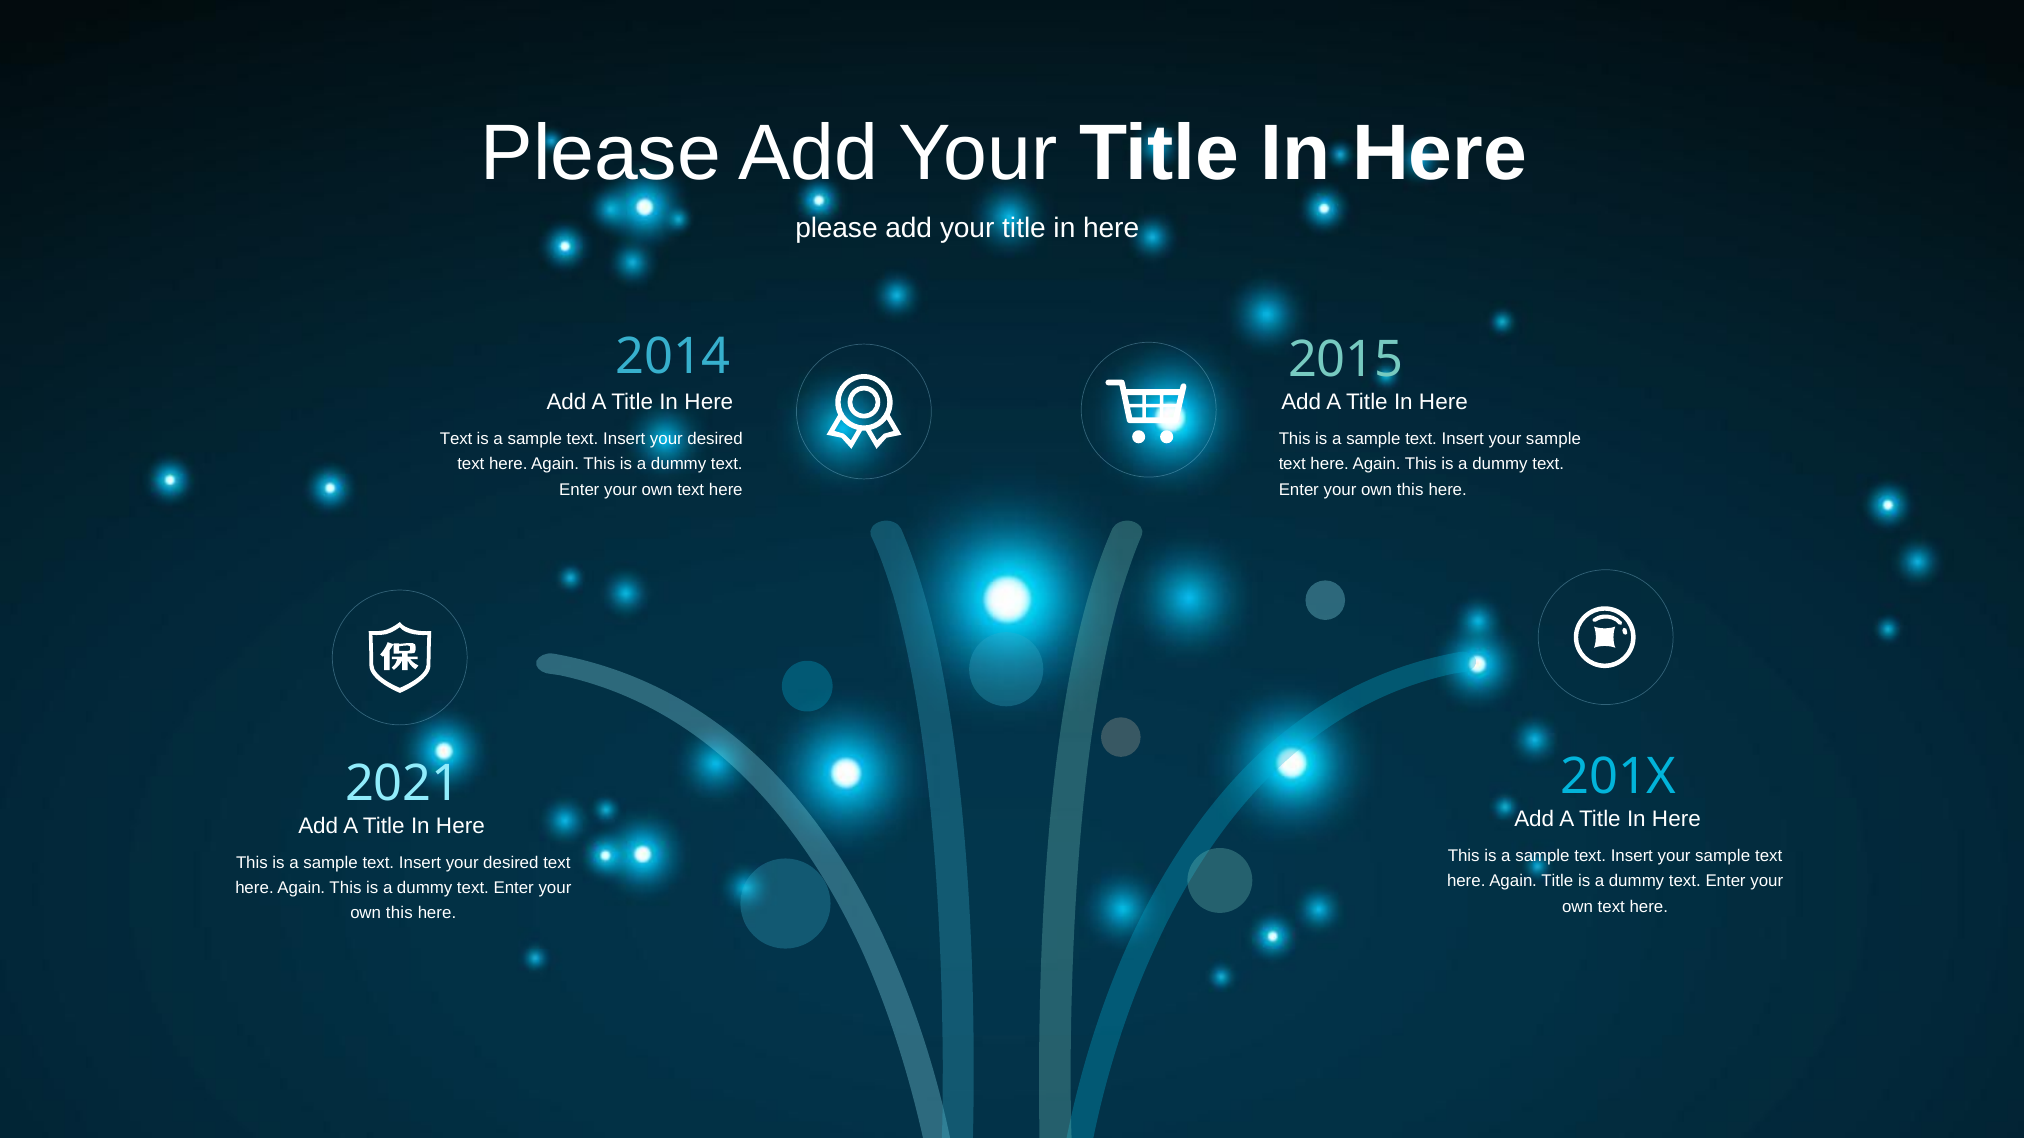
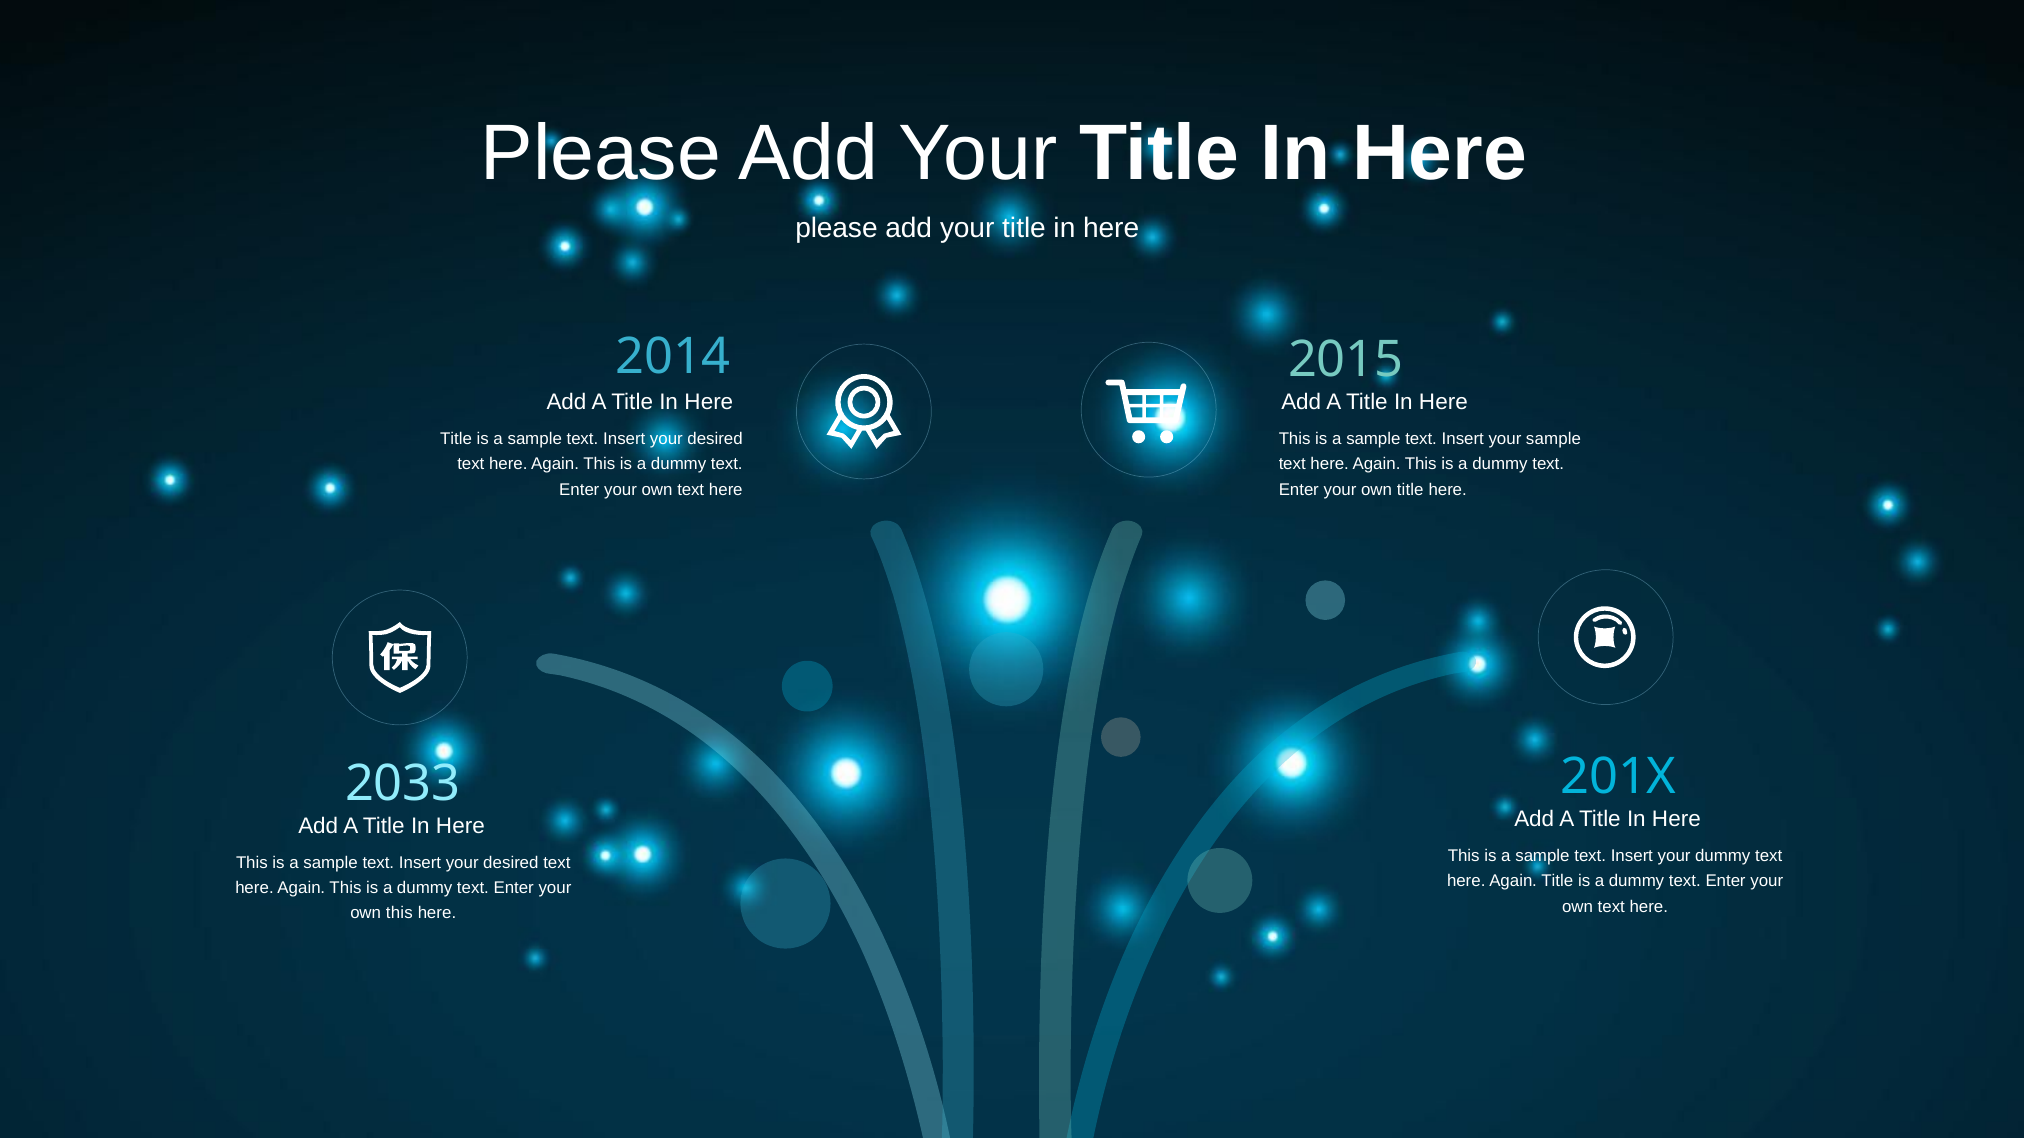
Text at (456, 439): Text -> Title
this at (1410, 490): this -> title
2021: 2021 -> 2033
sample at (1723, 856): sample -> dummy
